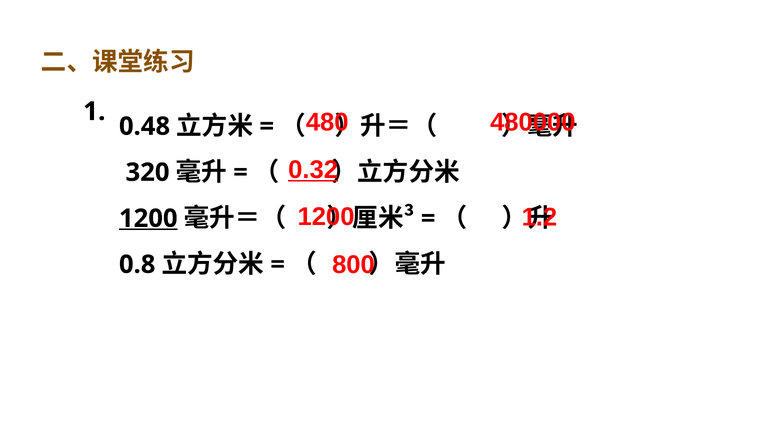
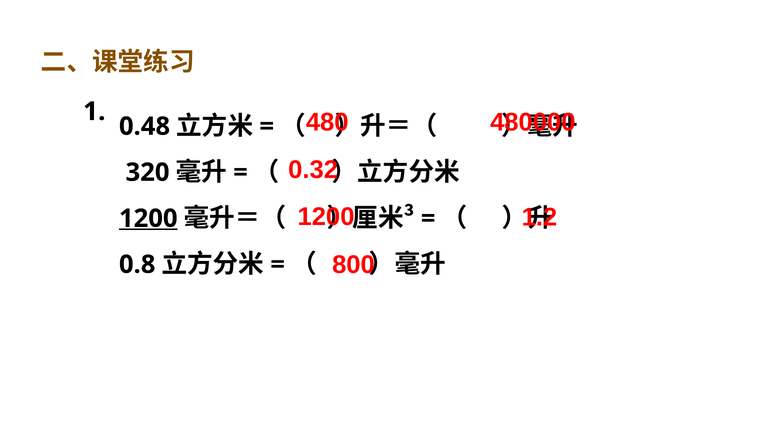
0.32 underline: present -> none
